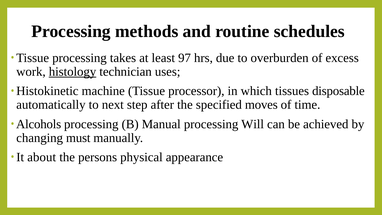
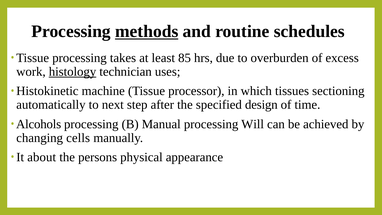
methods underline: none -> present
97: 97 -> 85
disposable: disposable -> sectioning
moves: moves -> design
must: must -> cells
